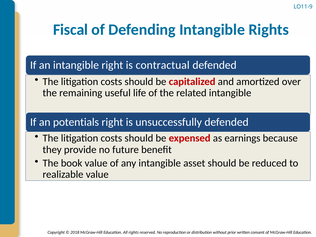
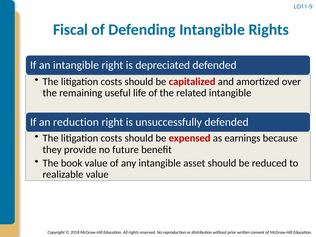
contractual: contractual -> depreciated
potentials: potentials -> reduction
